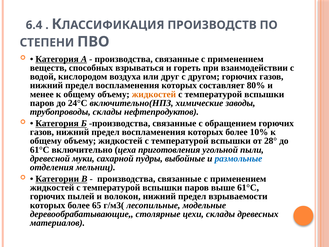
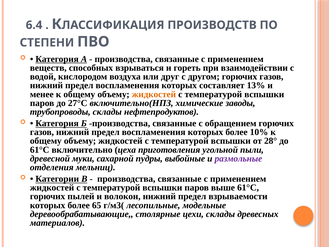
80%: 80% -> 13%
24°С: 24°С -> 27°С
размольные colour: blue -> purple
